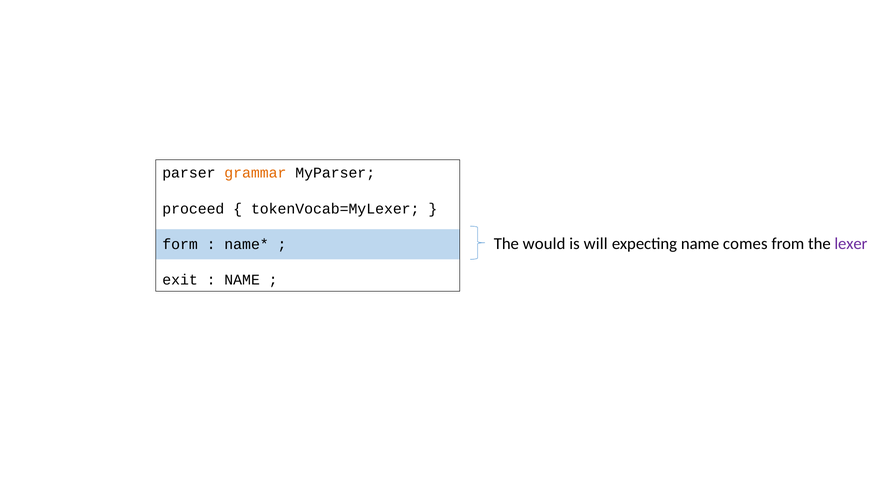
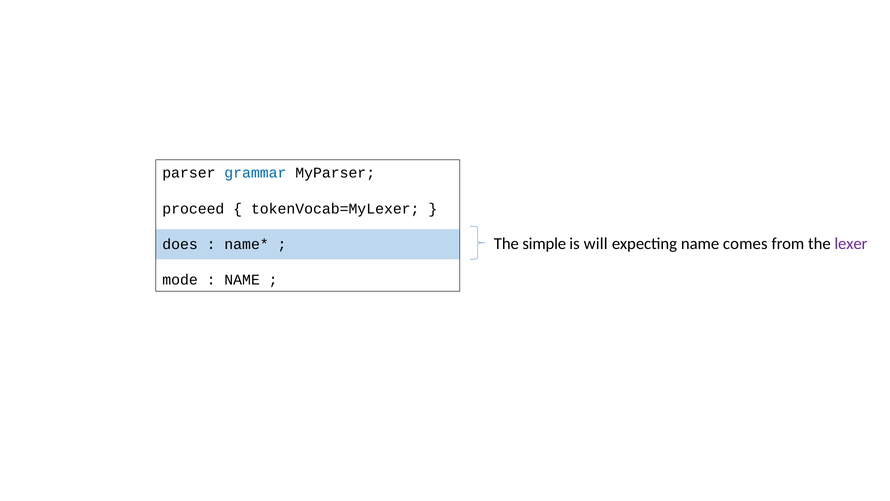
grammar colour: orange -> blue
would: would -> simple
form: form -> does
exit: exit -> mode
